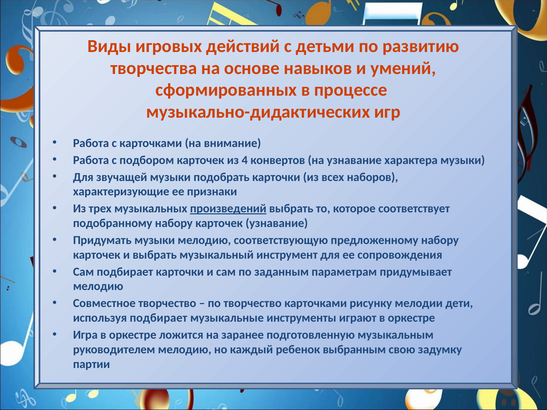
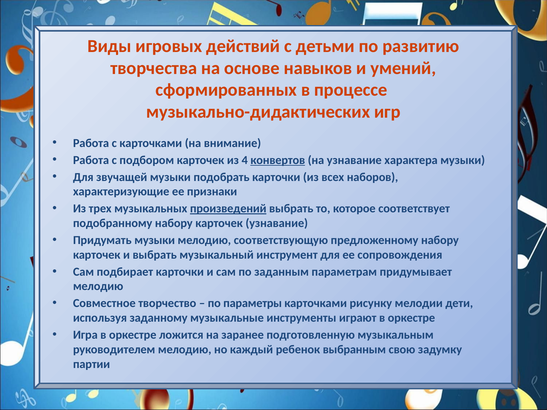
конвертов underline: none -> present
по творчество: творчество -> параметры
используя подбирает: подбирает -> заданному
